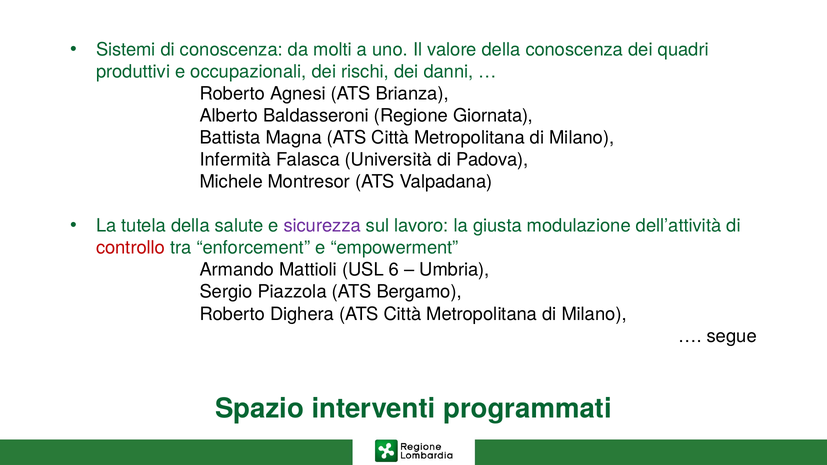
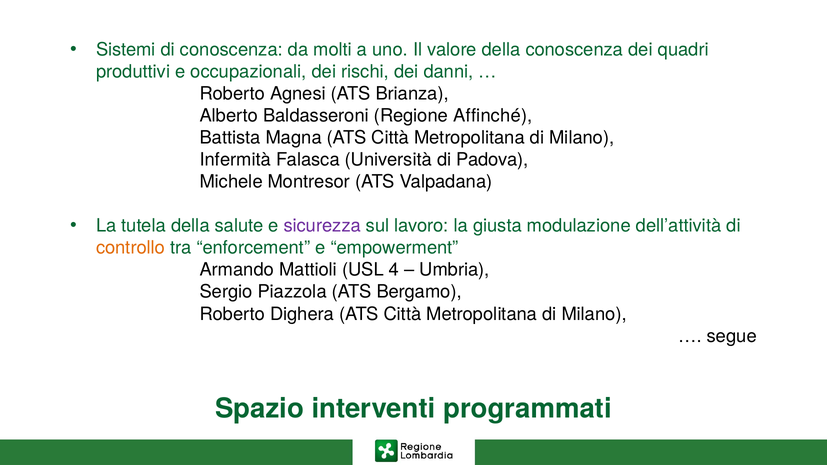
Giornata: Giornata -> Affinché
controllo colour: red -> orange
6: 6 -> 4
